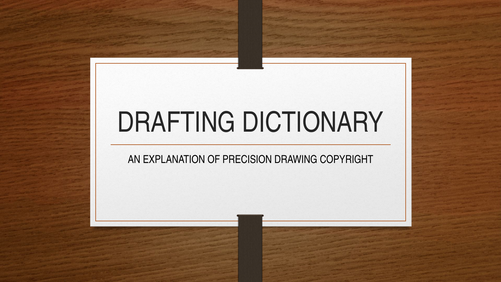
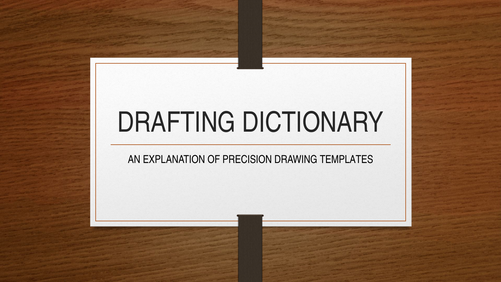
COPYRIGHT: COPYRIGHT -> TEMPLATES
